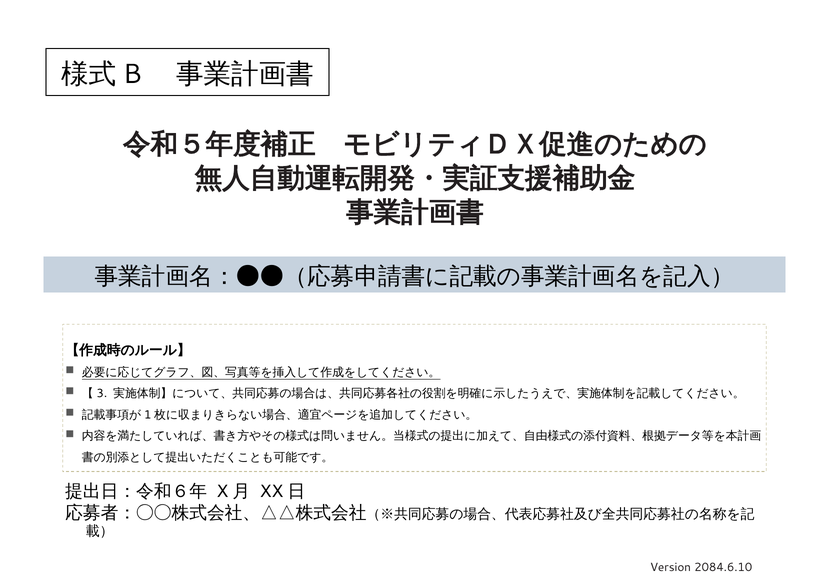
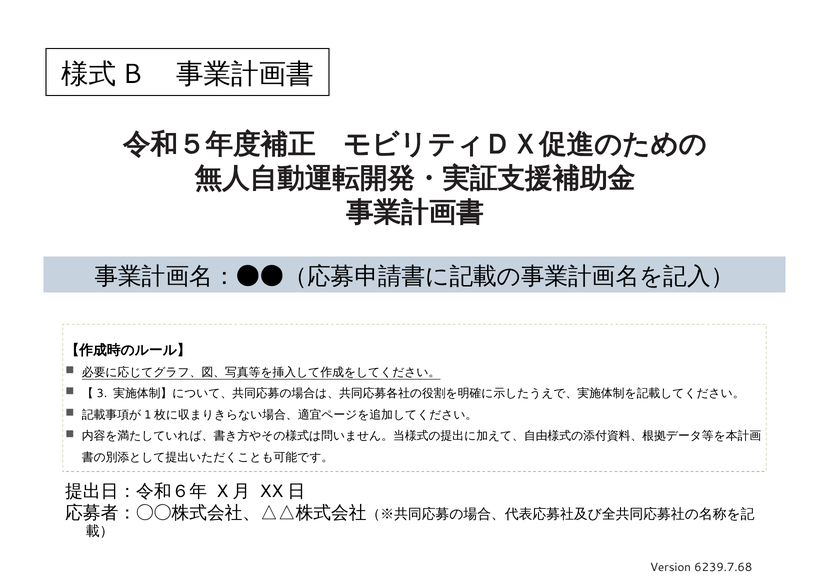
2084.6.10: 2084.6.10 -> 6239.7.68
